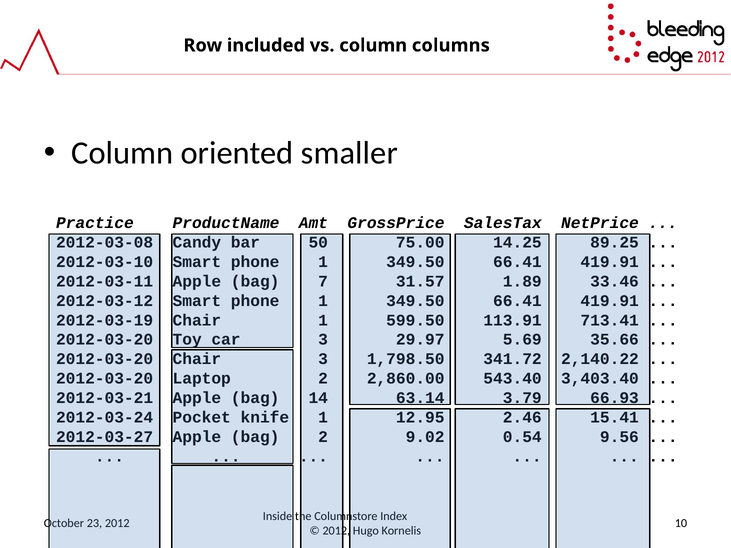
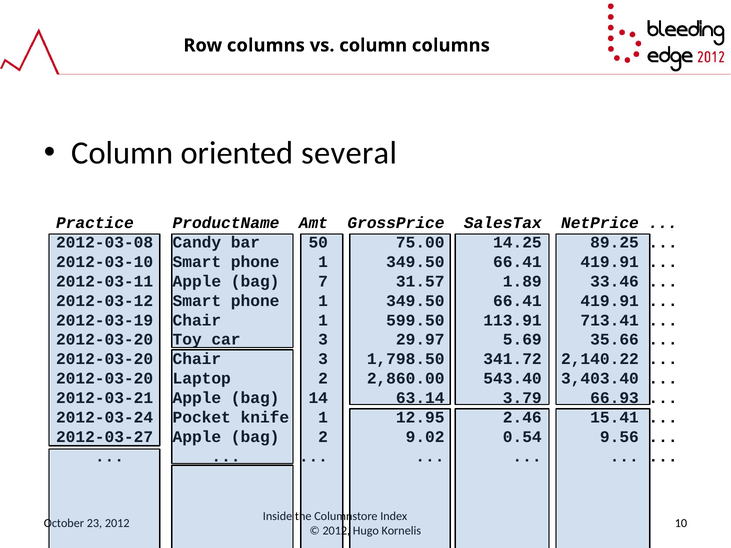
Row included: included -> columns
smaller: smaller -> several
